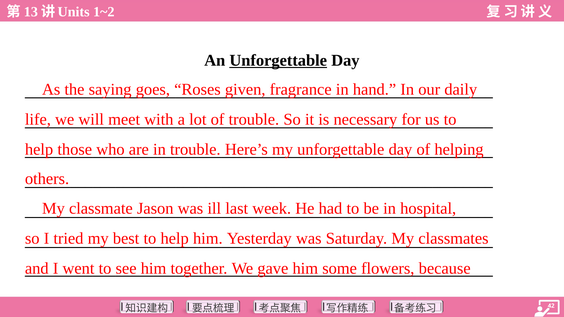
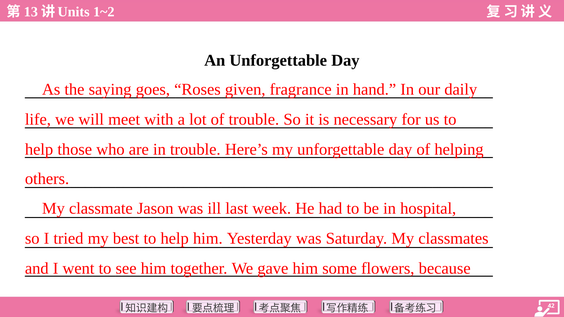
Unforgettable at (278, 61) underline: present -> none
